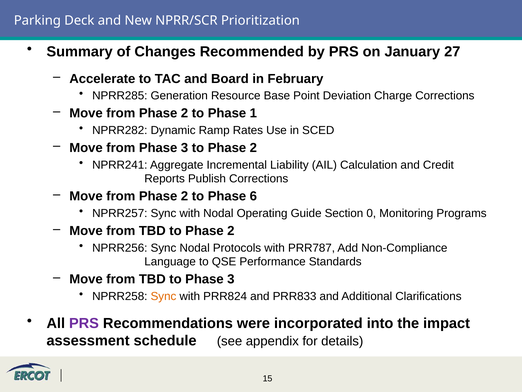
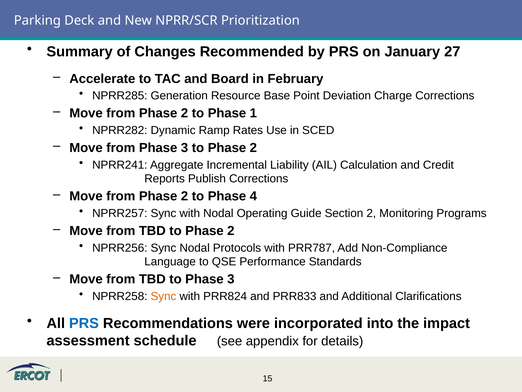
6: 6 -> 4
Section 0: 0 -> 2
PRS at (84, 323) colour: purple -> blue
